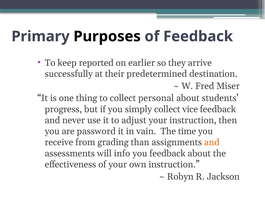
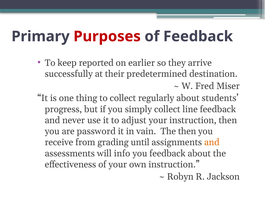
Purposes colour: black -> red
personal: personal -> regularly
vice: vice -> line
The time: time -> then
than: than -> until
